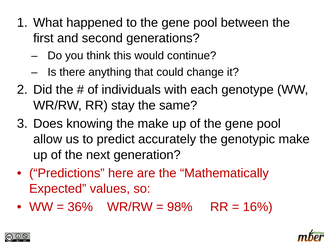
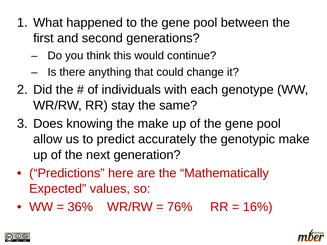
98%: 98% -> 76%
